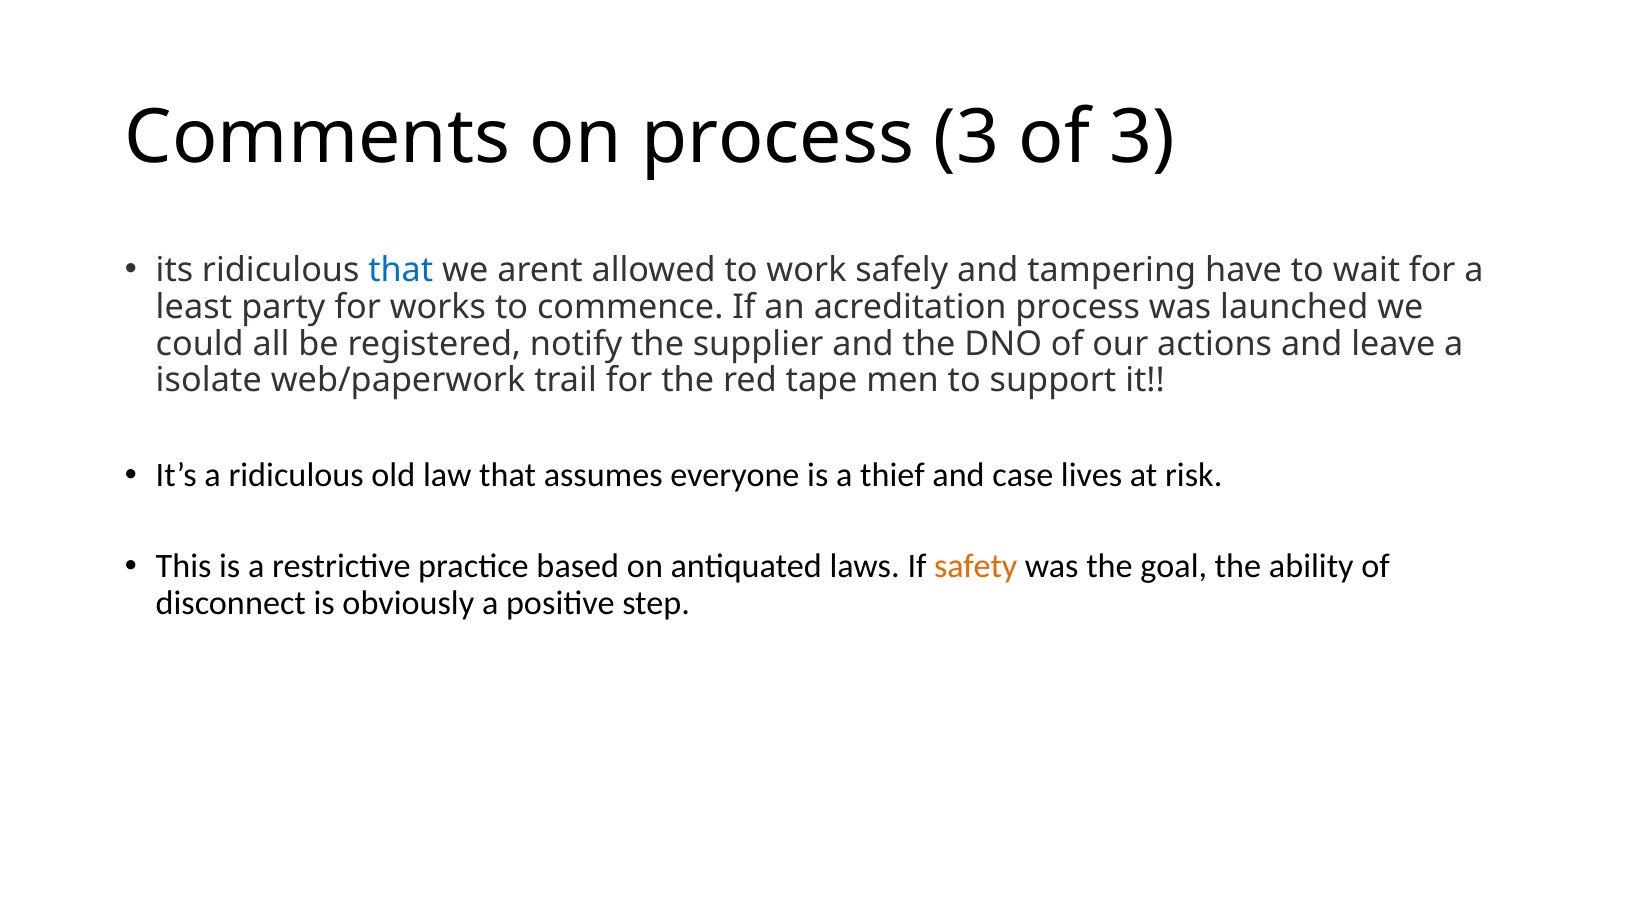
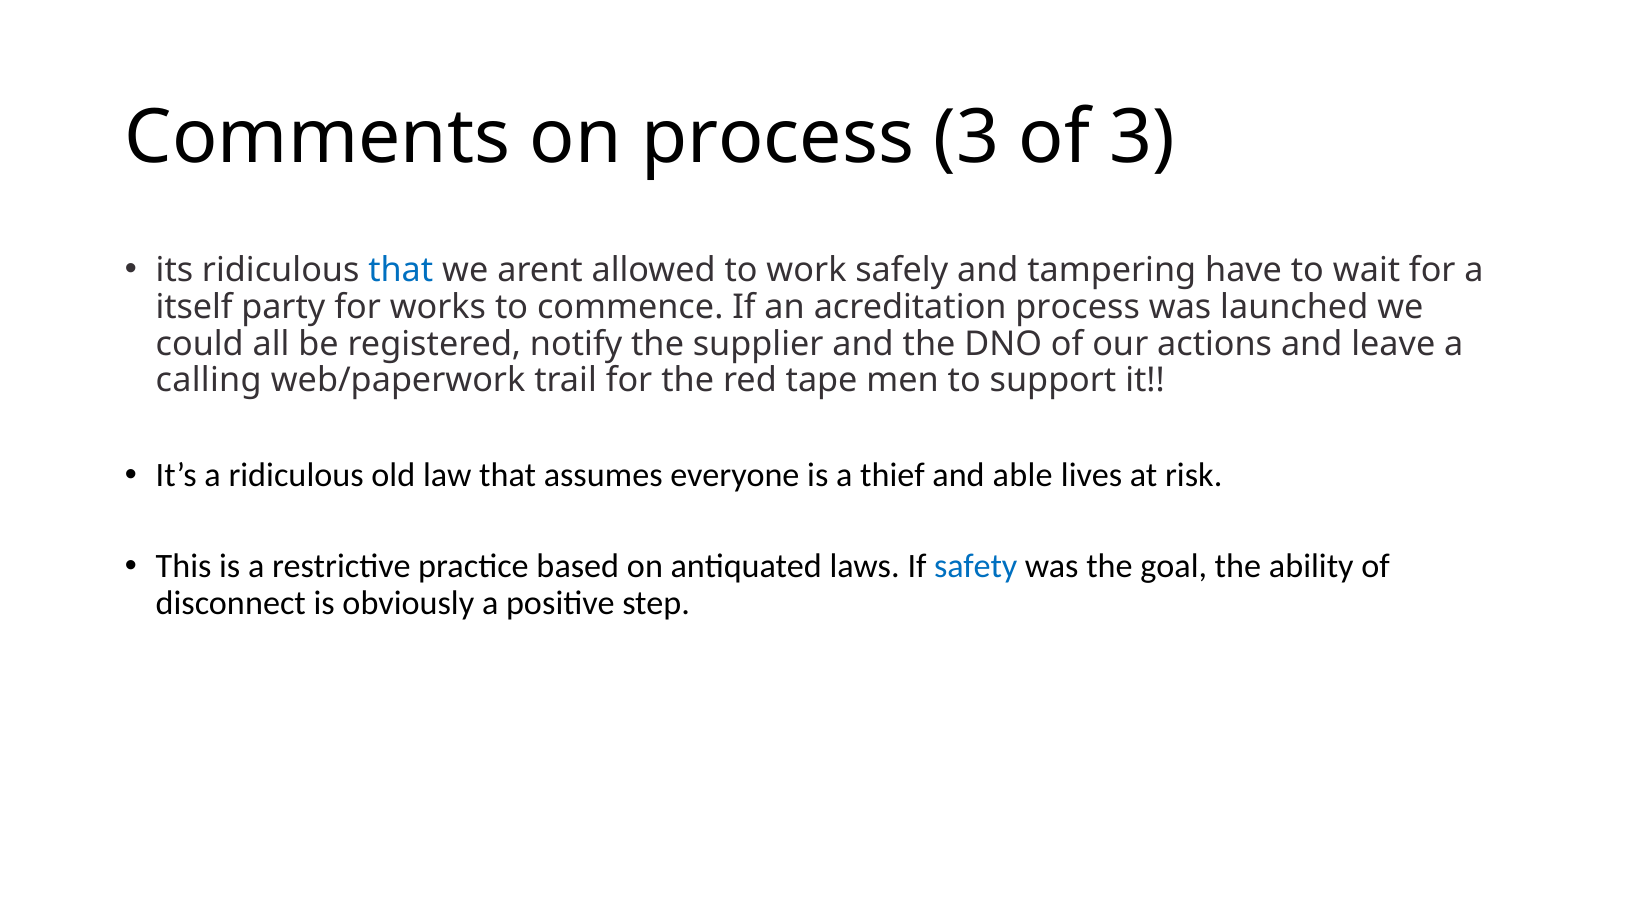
least: least -> itself
isolate: isolate -> calling
case: case -> able
safety colour: orange -> blue
